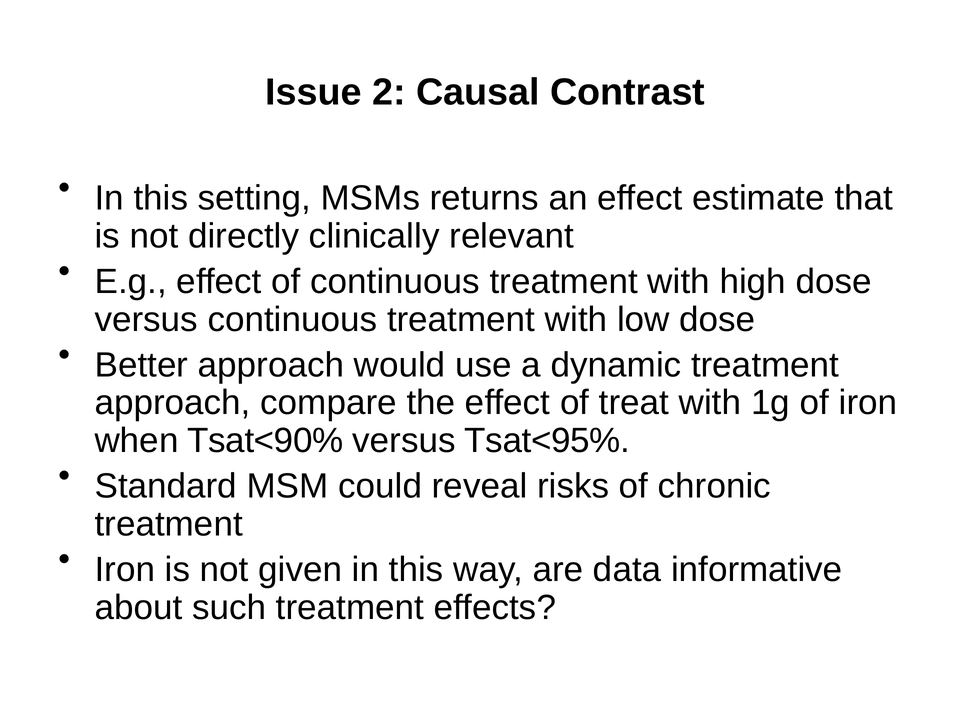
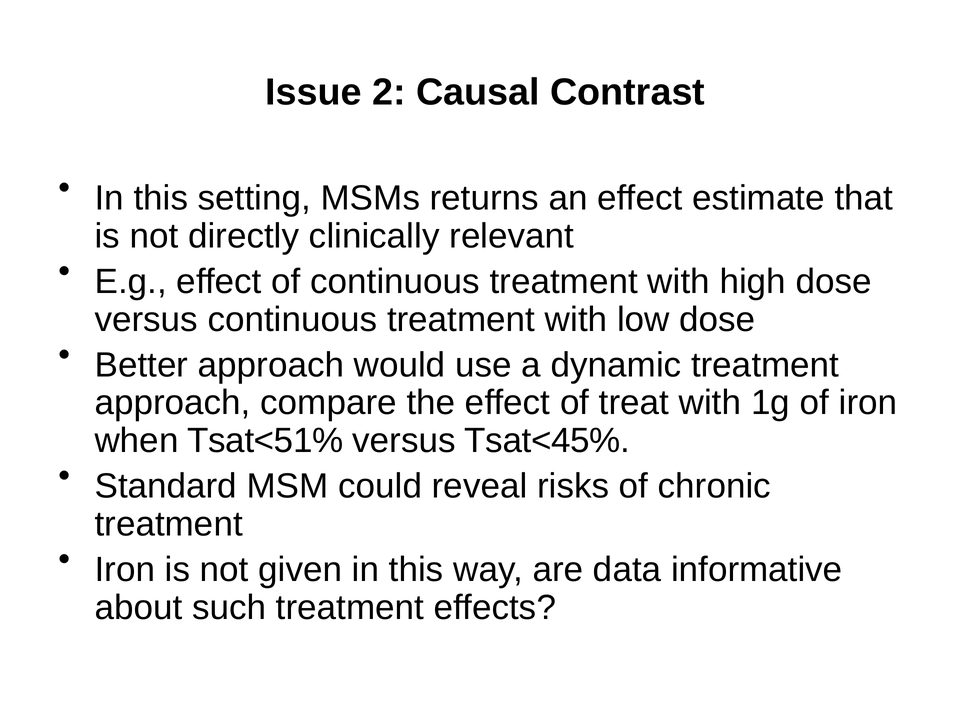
Tsat<90%: Tsat<90% -> Tsat<51%
Tsat<95%: Tsat<95% -> Tsat<45%
